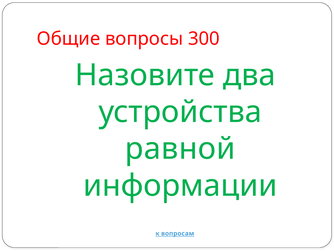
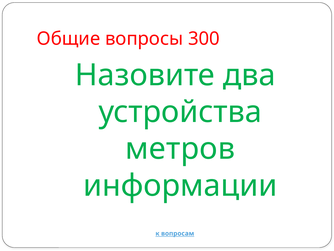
равной: равной -> метров
